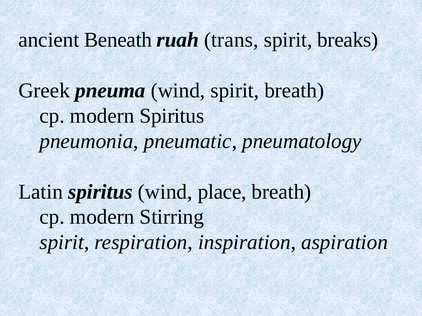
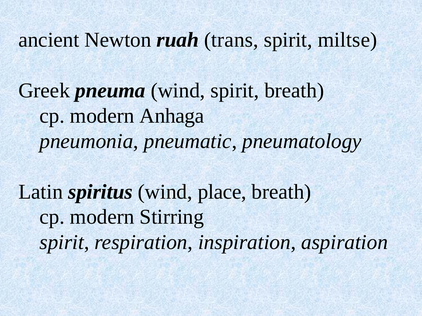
Beneath: Beneath -> Newton
breaks: breaks -> miltse
modern Spiritus: Spiritus -> Anhaga
